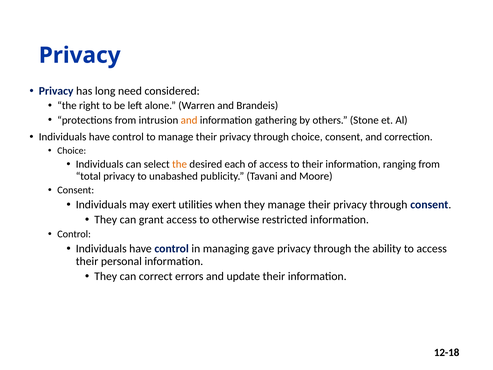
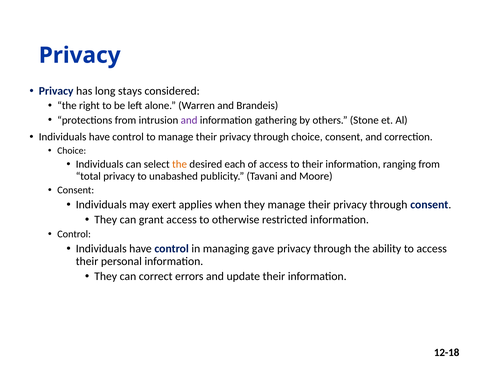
need: need -> stays
and at (189, 120) colour: orange -> purple
utilities: utilities -> applies
